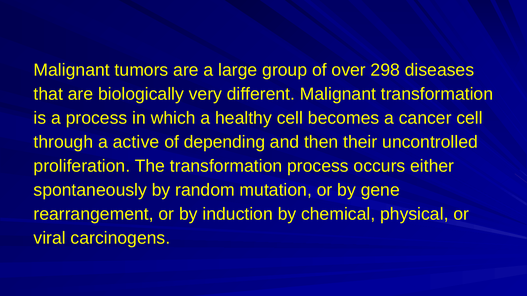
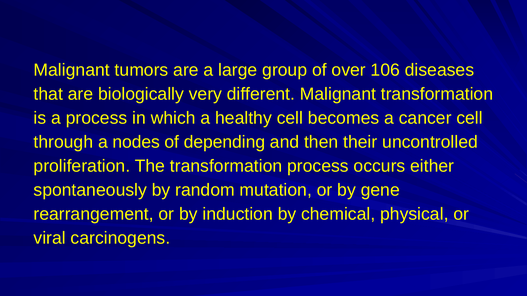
298: 298 -> 106
active: active -> nodes
